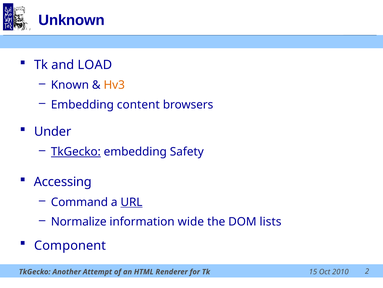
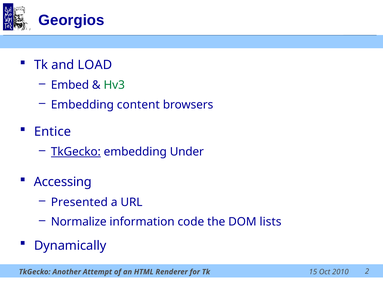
Unknown: Unknown -> Georgios
Known: Known -> Embed
Hv3 colour: orange -> green
Under: Under -> Entice
Safety: Safety -> Under
Command: Command -> Presented
URL underline: present -> none
wide: wide -> code
Component: Component -> Dynamically
